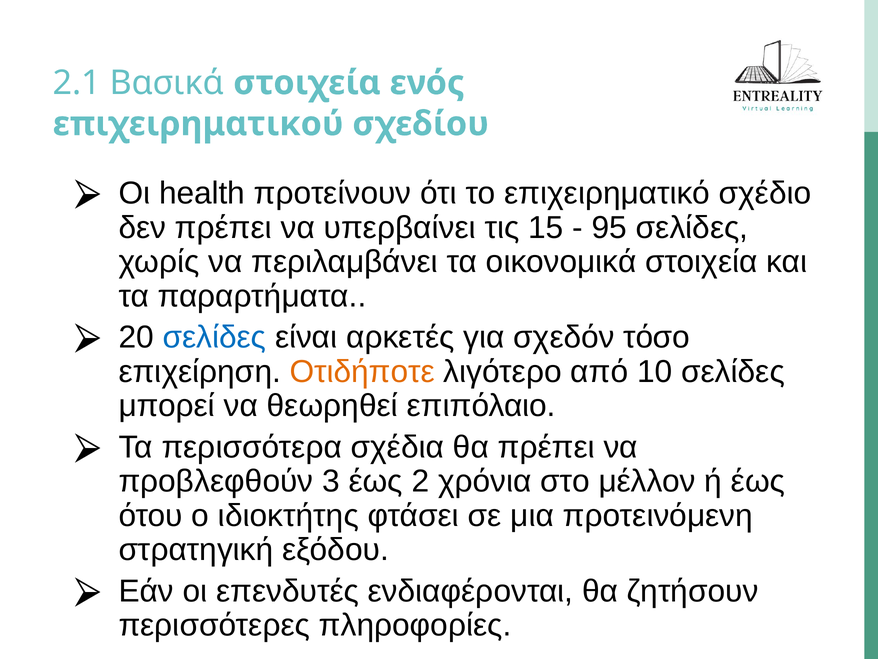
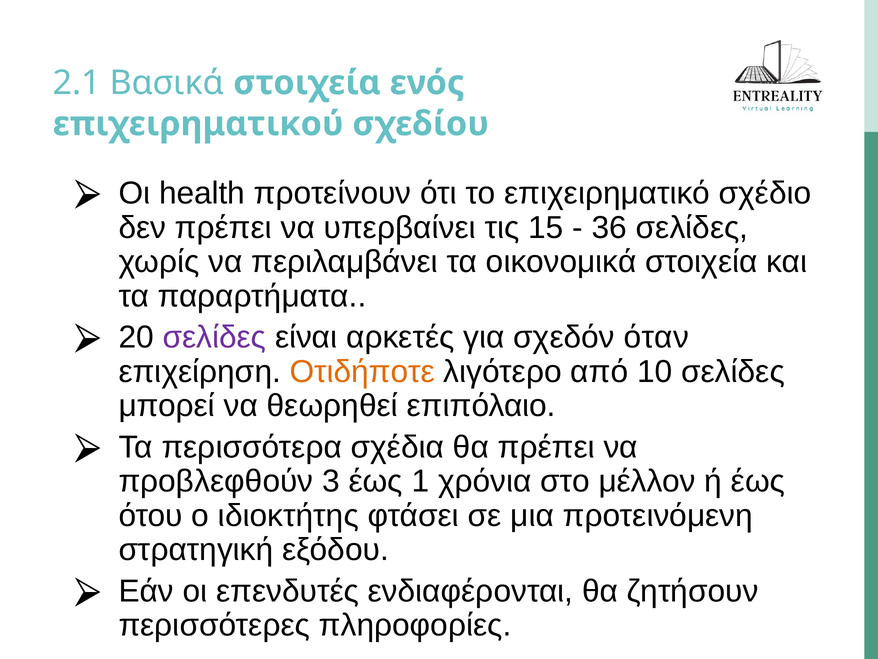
95: 95 -> 36
σελίδες at (214, 337) colour: blue -> purple
τόσο: τόσο -> όταν
2: 2 -> 1
